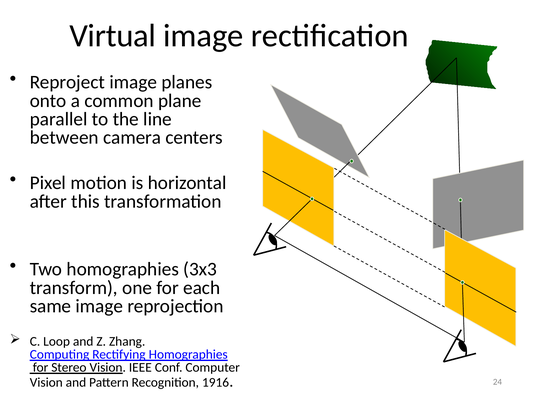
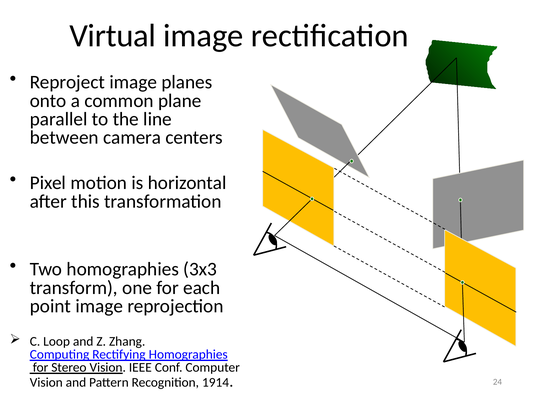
same: same -> point
1916: 1916 -> 1914
